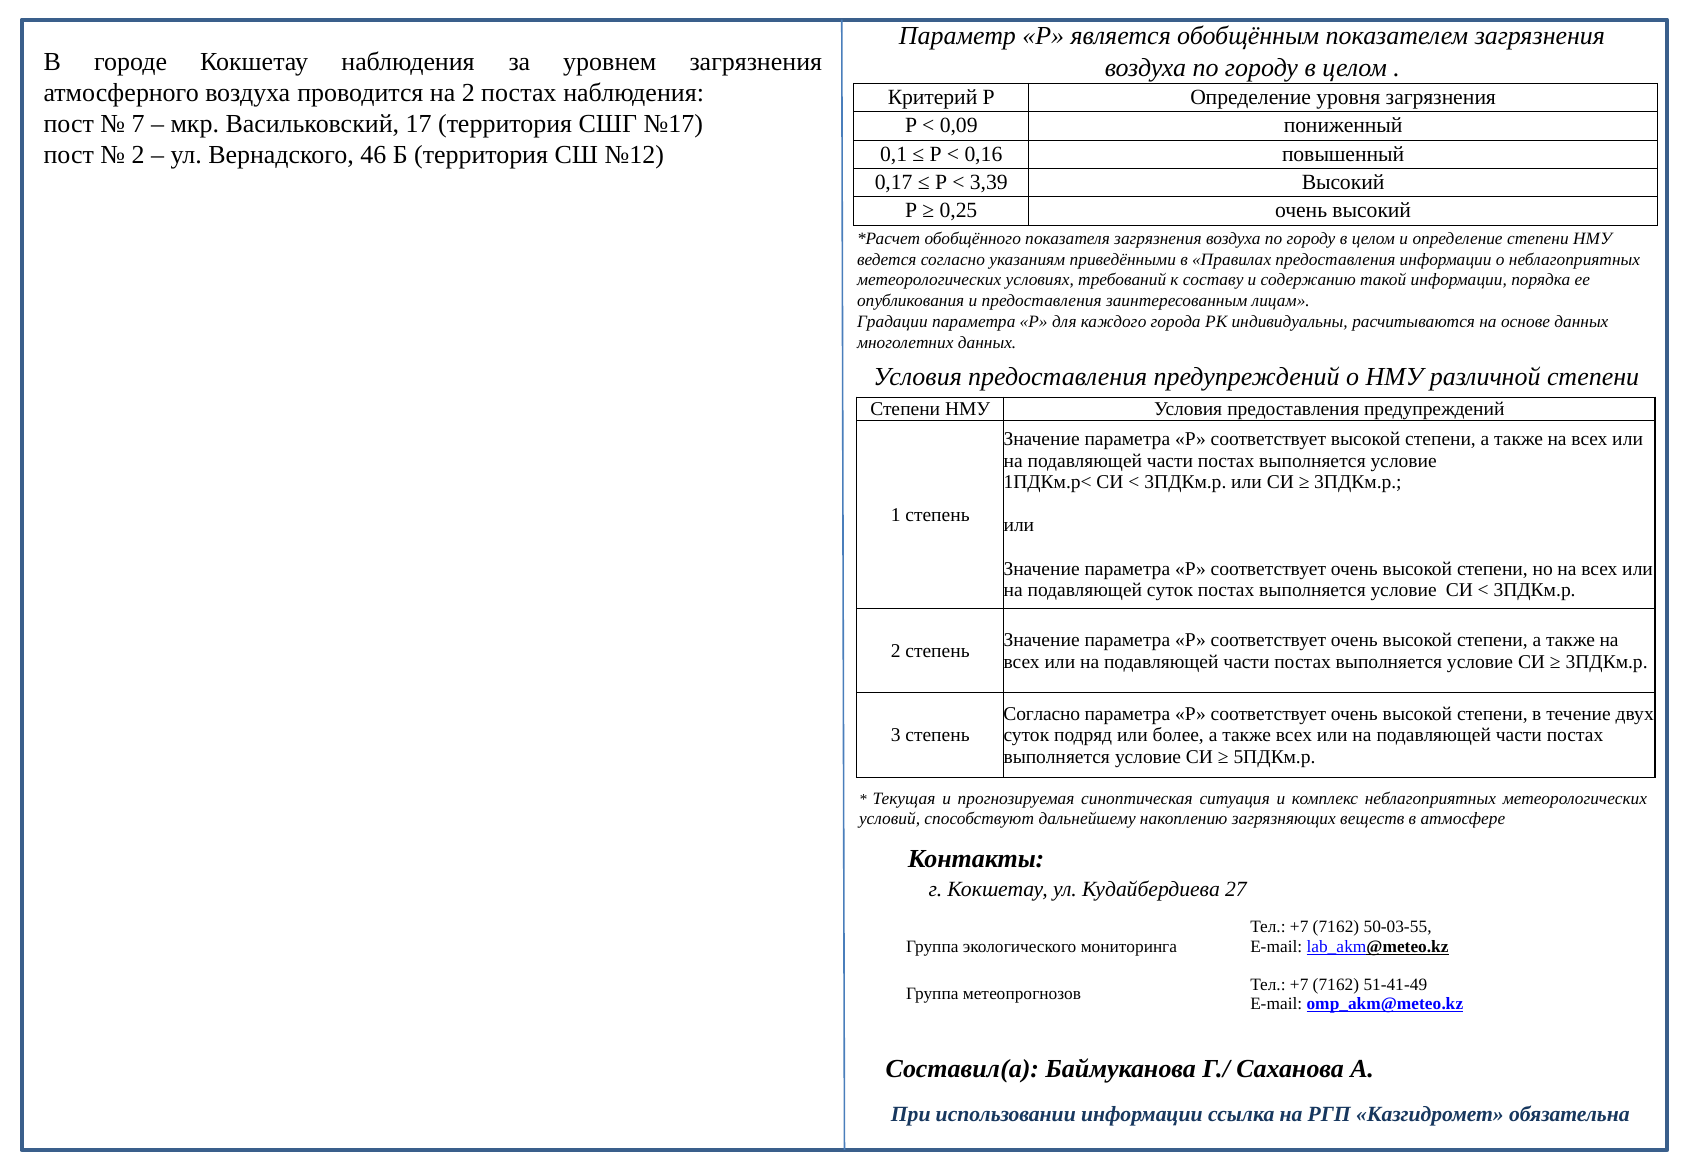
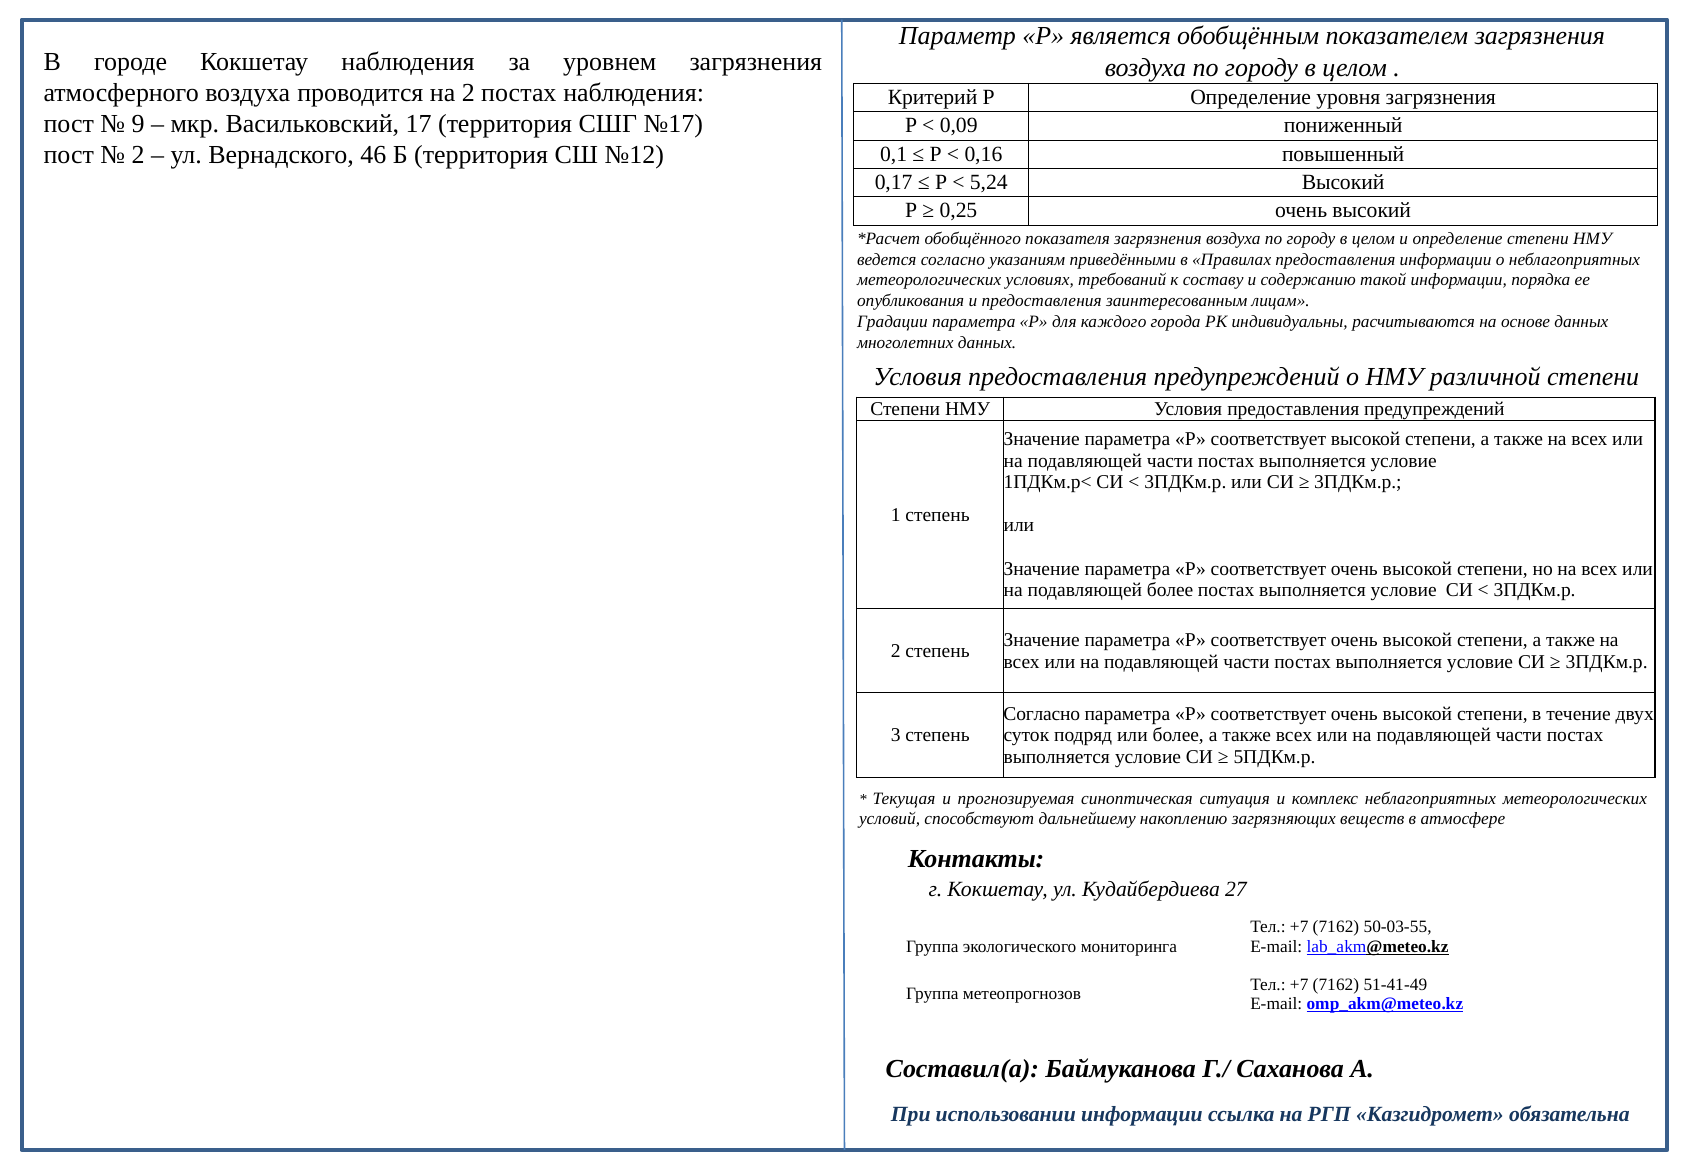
7: 7 -> 9
3,39: 3,39 -> 5,24
подавляющей суток: суток -> более
